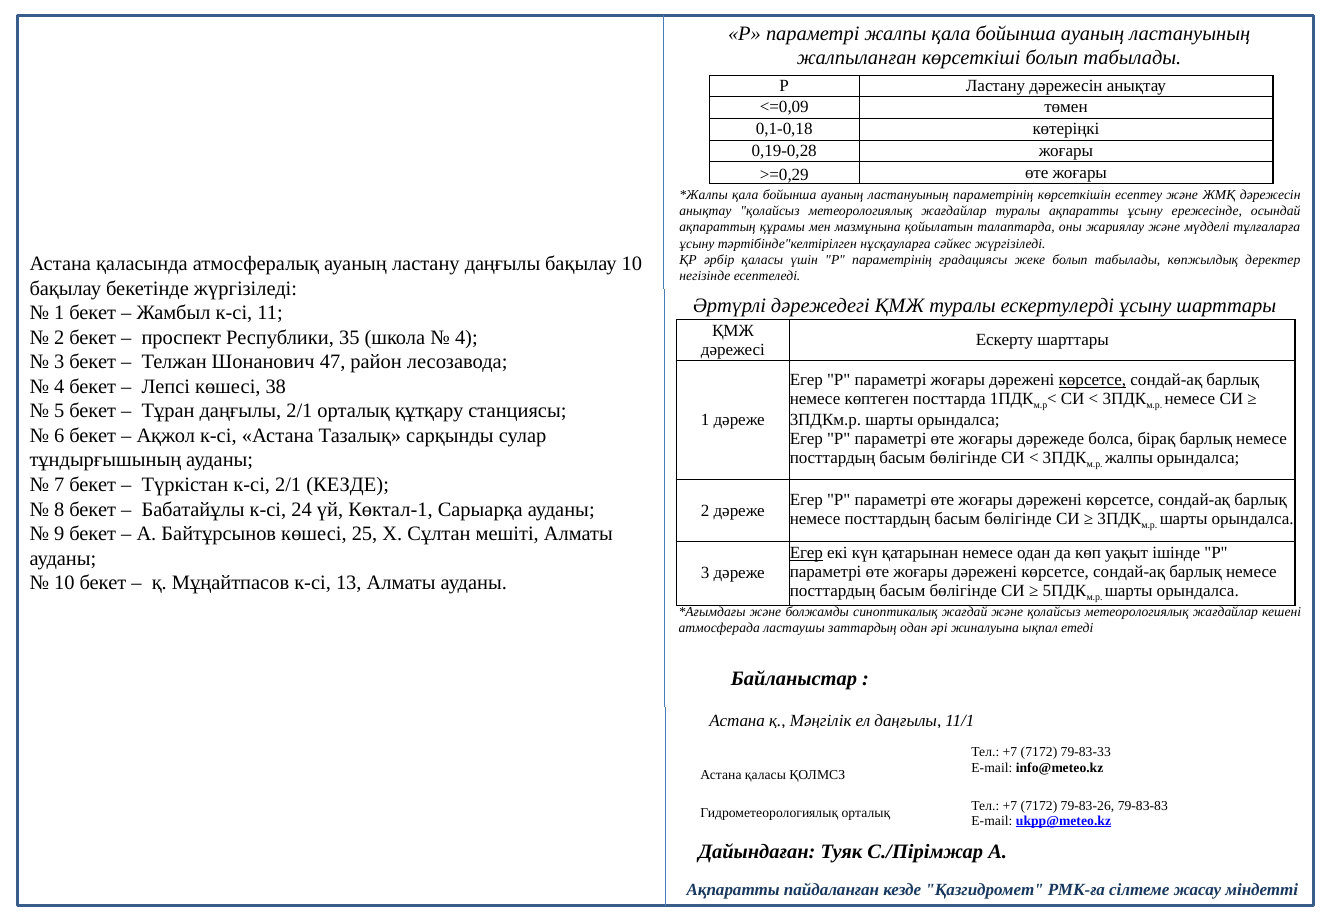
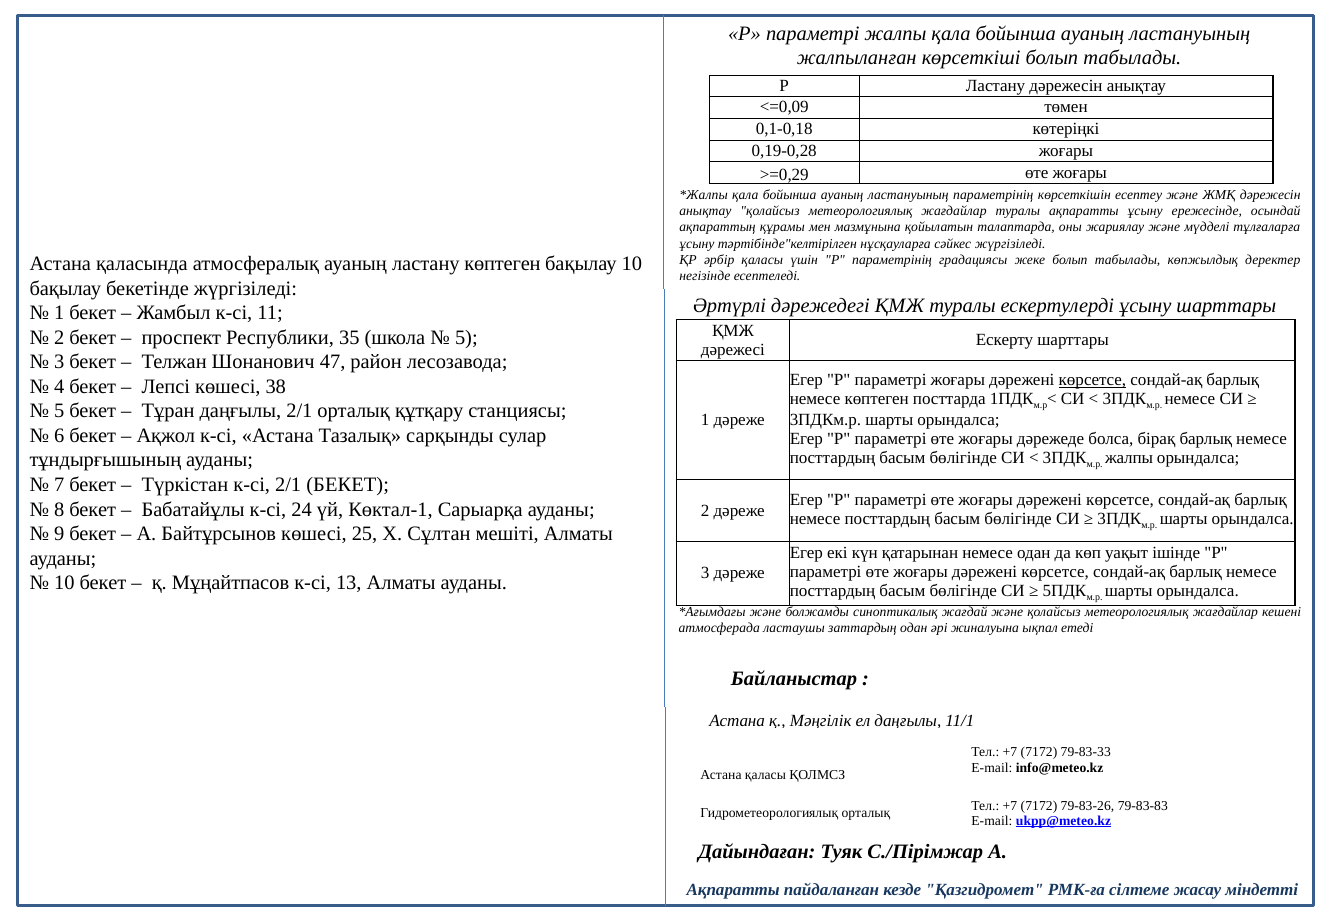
ластану даңғылы: даңғылы -> көптеген
4 at (466, 338): 4 -> 5
2/1 КЕЗДЕ: КЕЗДЕ -> БЕКЕТ
Егер at (806, 553) underline: present -> none
